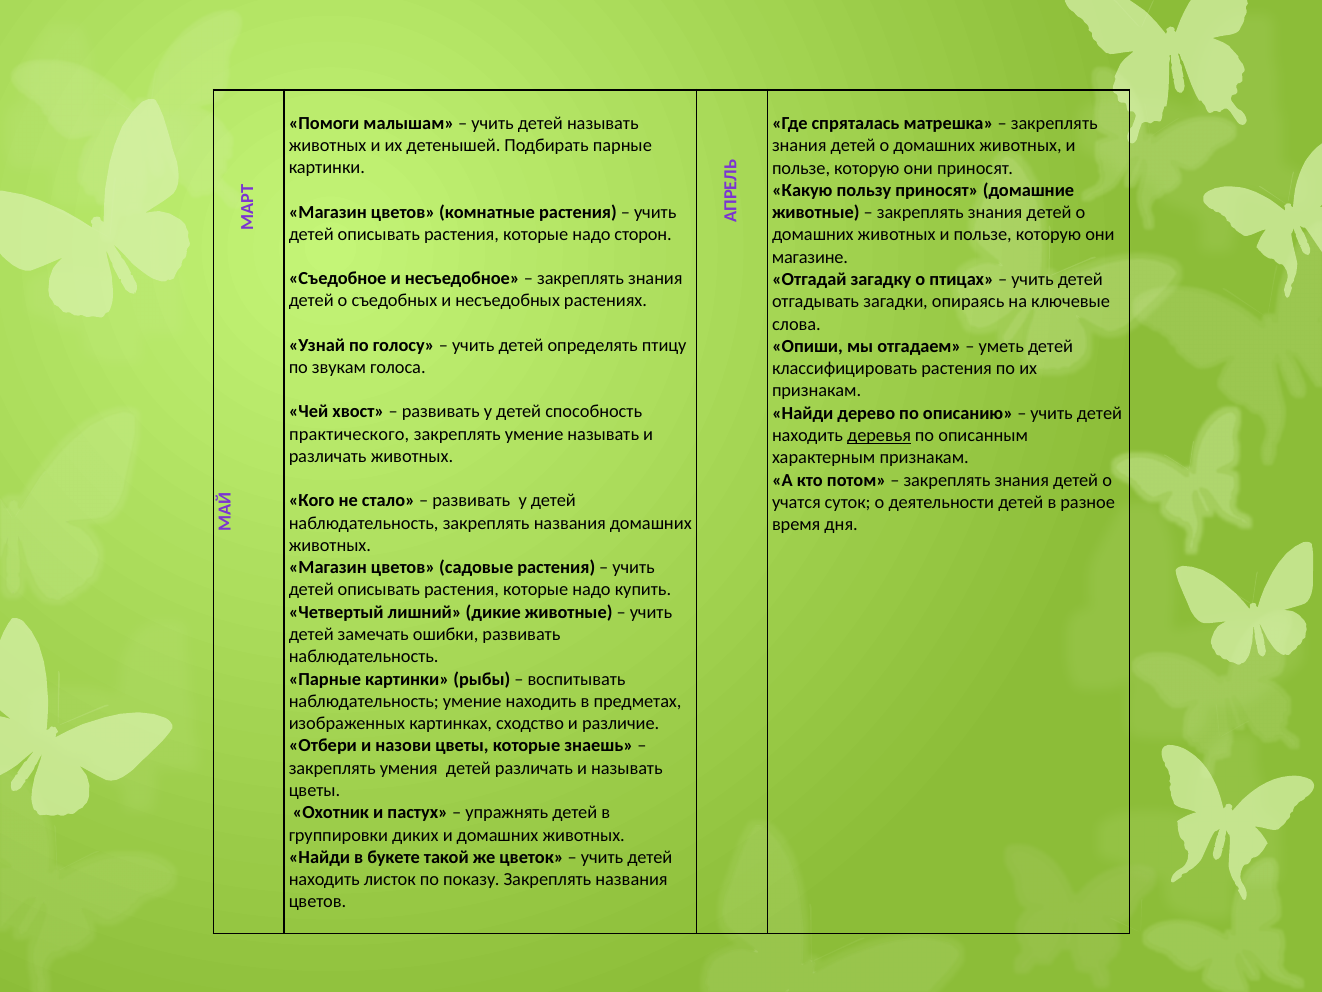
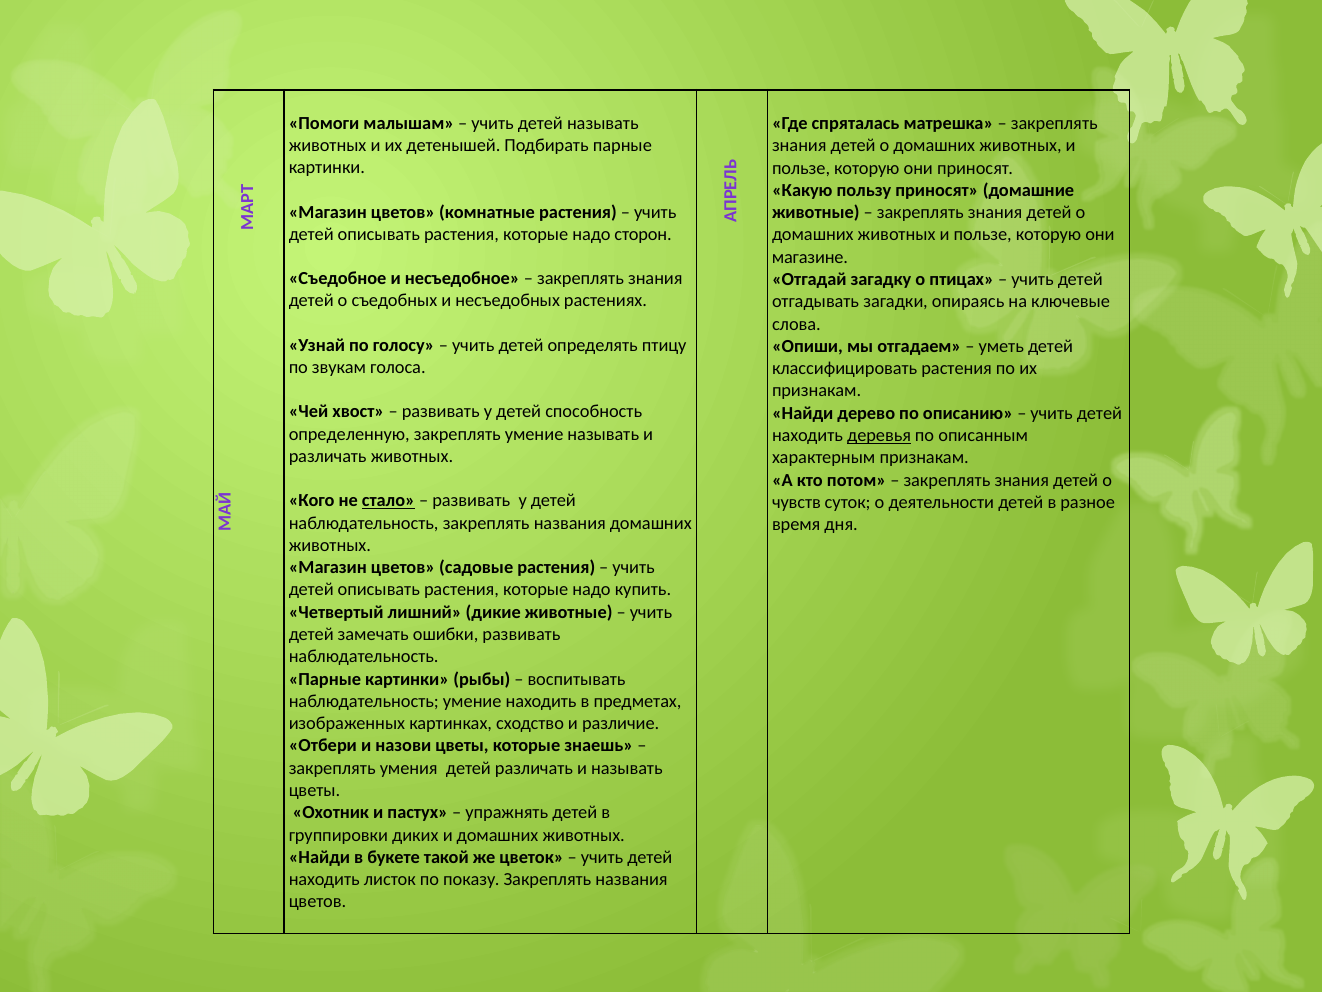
практического: практического -> определенную
стало underline: none -> present
учатся: учатся -> чувств
